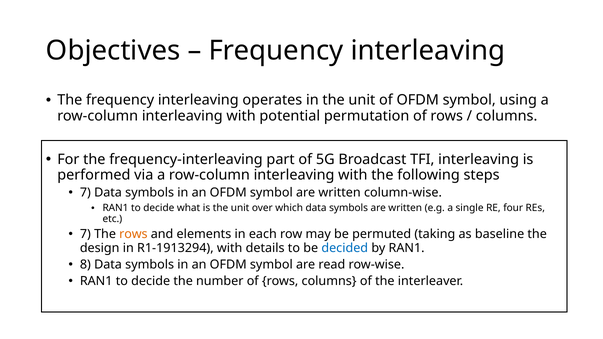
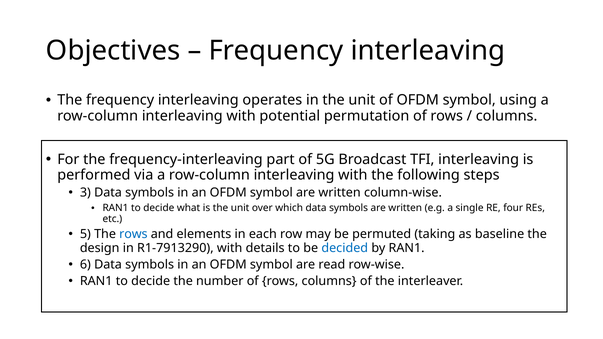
7 at (85, 193): 7 -> 3
7 at (85, 234): 7 -> 5
rows at (133, 234) colour: orange -> blue
R1-1913294: R1-1913294 -> R1-7913290
8: 8 -> 6
